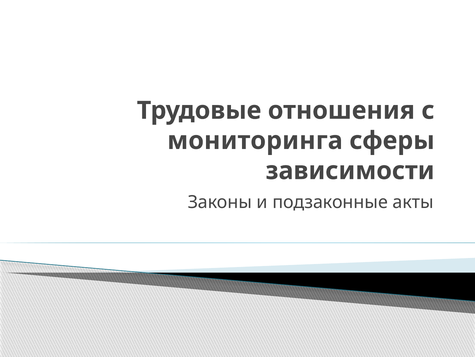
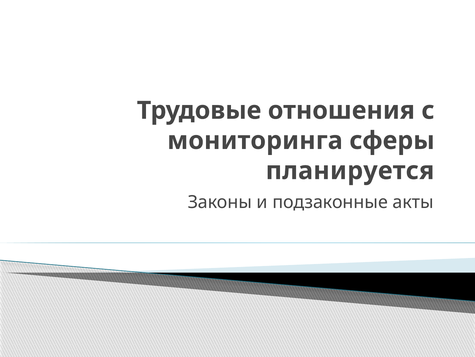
зависимости: зависимости -> планируется
